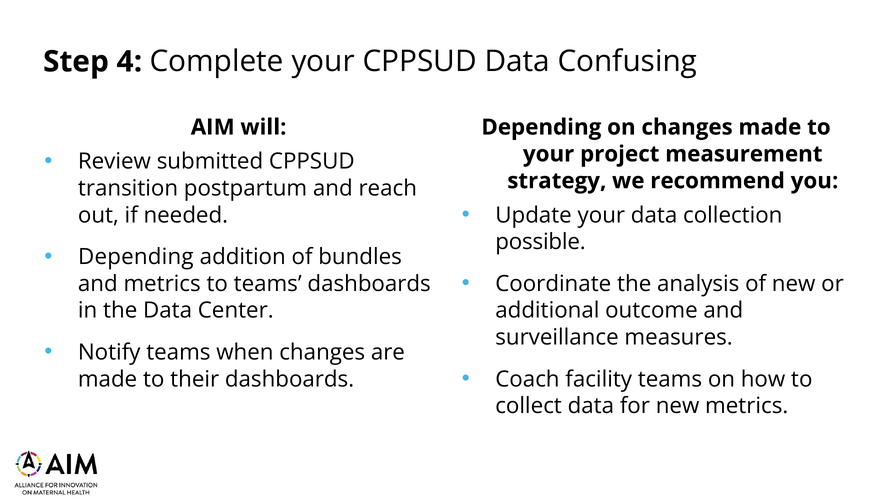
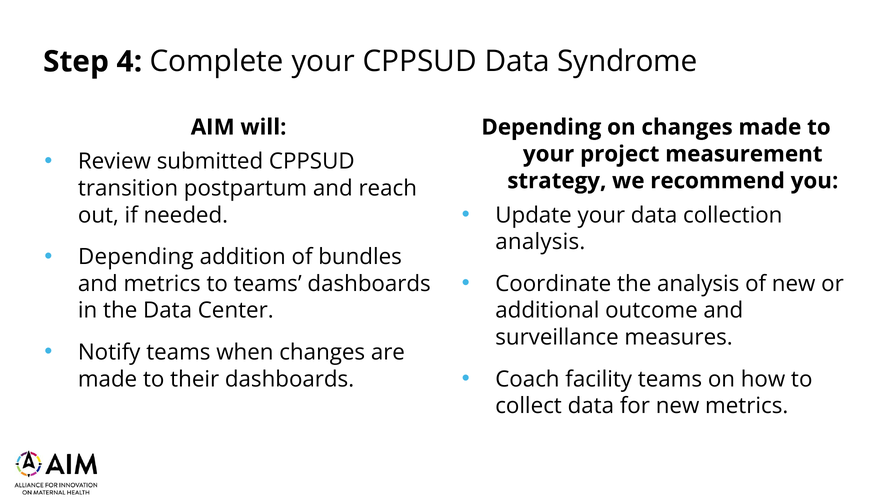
Confusing: Confusing -> Syndrome
possible at (541, 242): possible -> analysis
